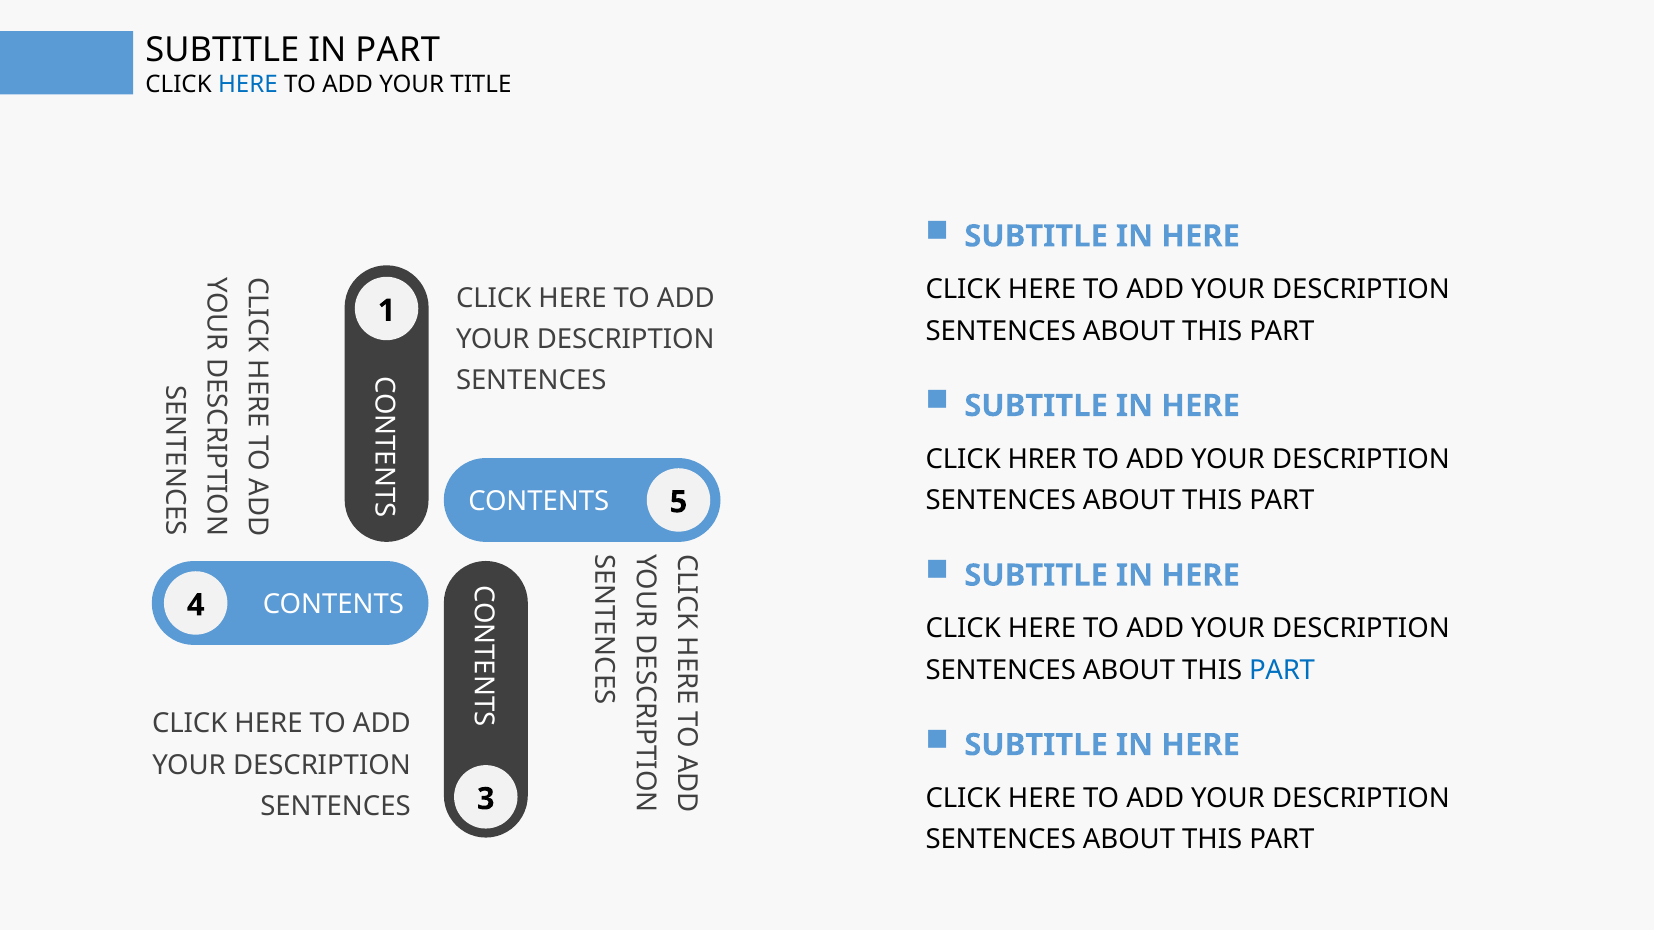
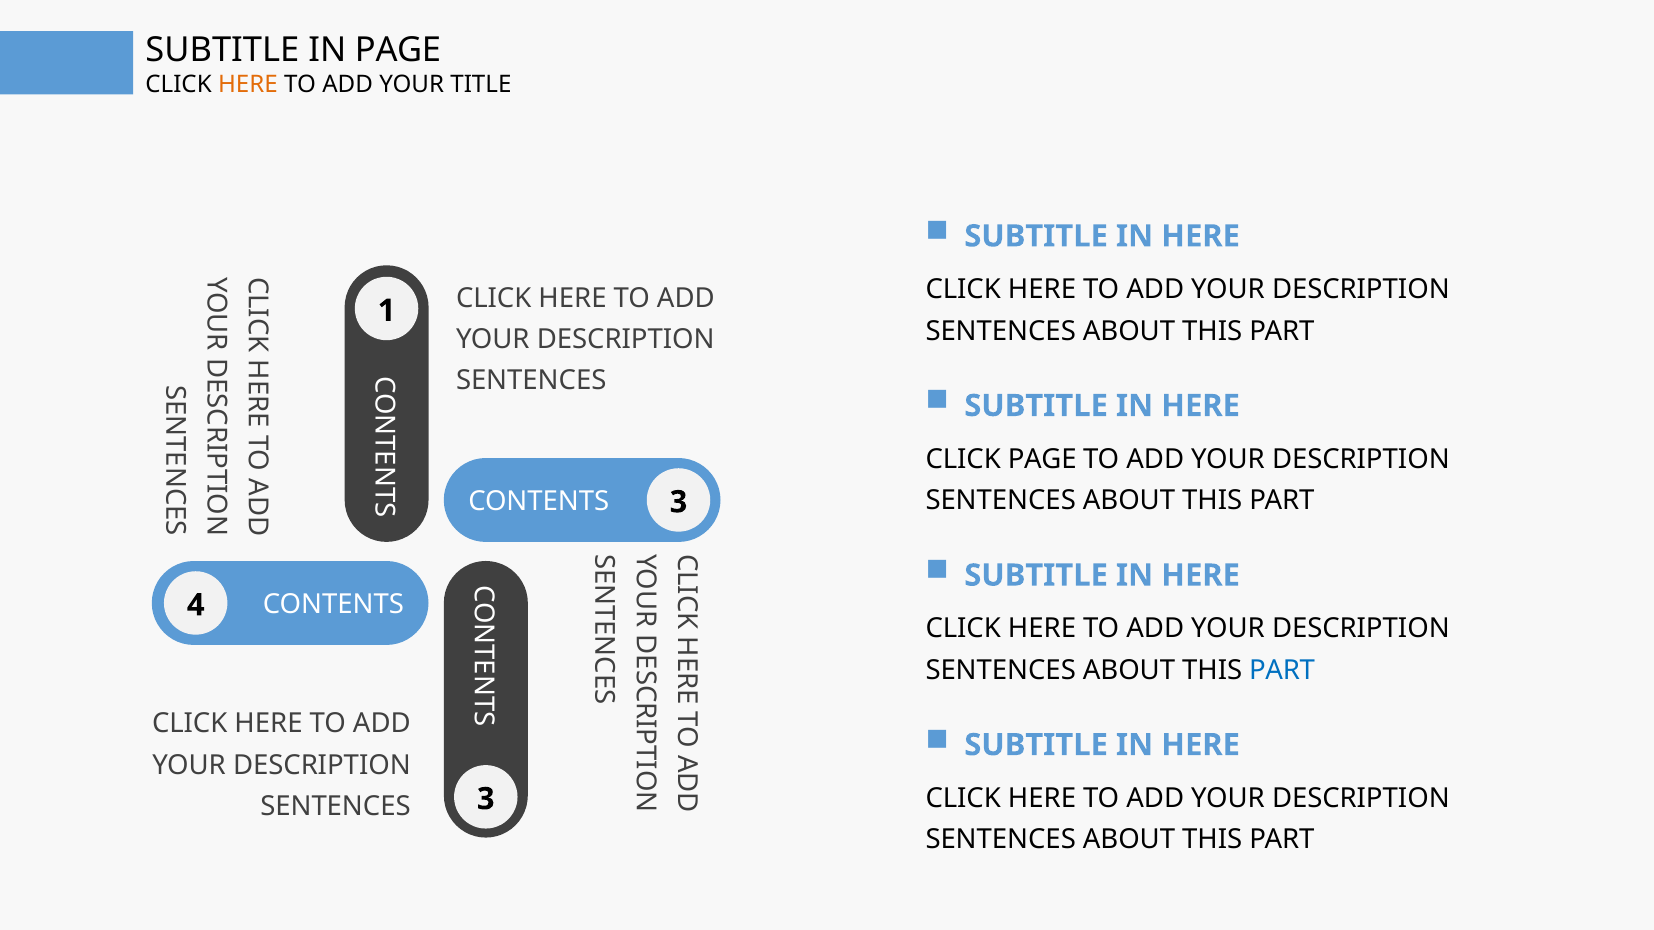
IN PART: PART -> PAGE
HERE at (248, 85) colour: blue -> orange
CLICK HRER: HRER -> PAGE
CONTENTS 5: 5 -> 3
